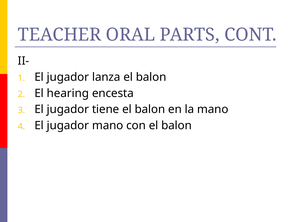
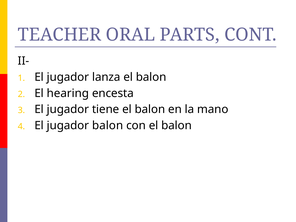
jugador mano: mano -> balon
